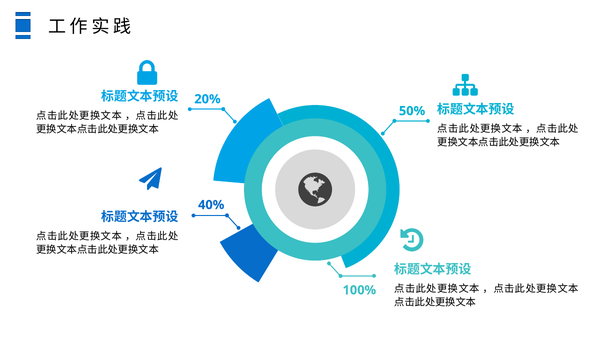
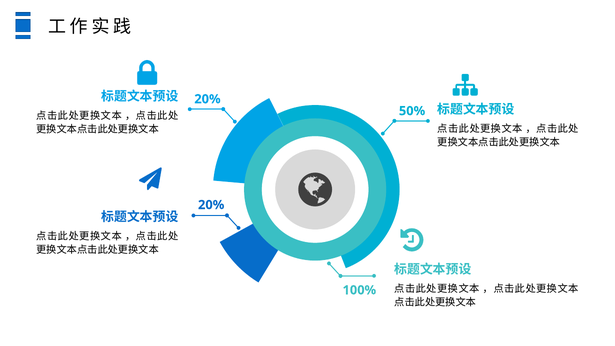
40% at (211, 205): 40% -> 20%
